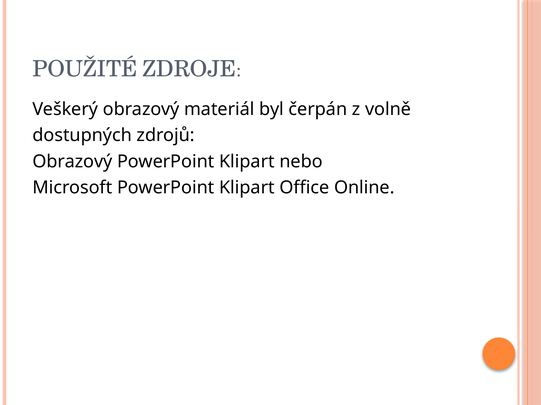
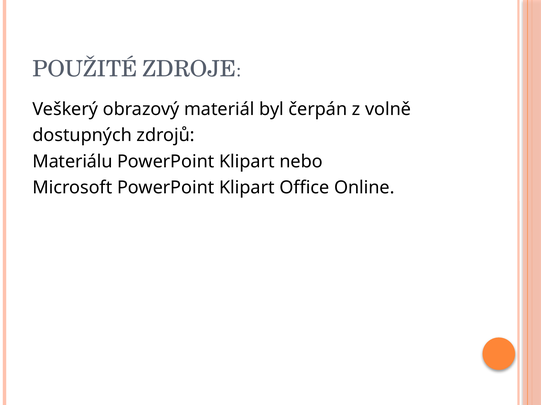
Obrazový at (72, 162): Obrazový -> Materiálu
